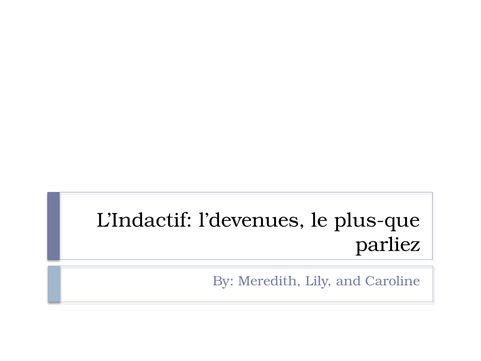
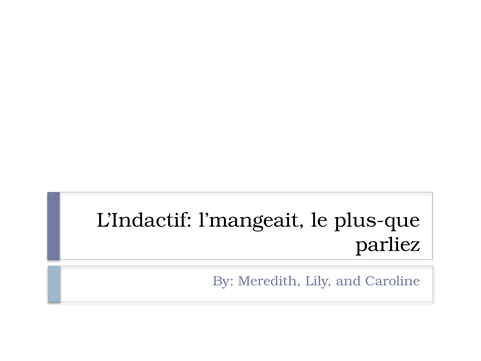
l’devenues: l’devenues -> l’mangeait
